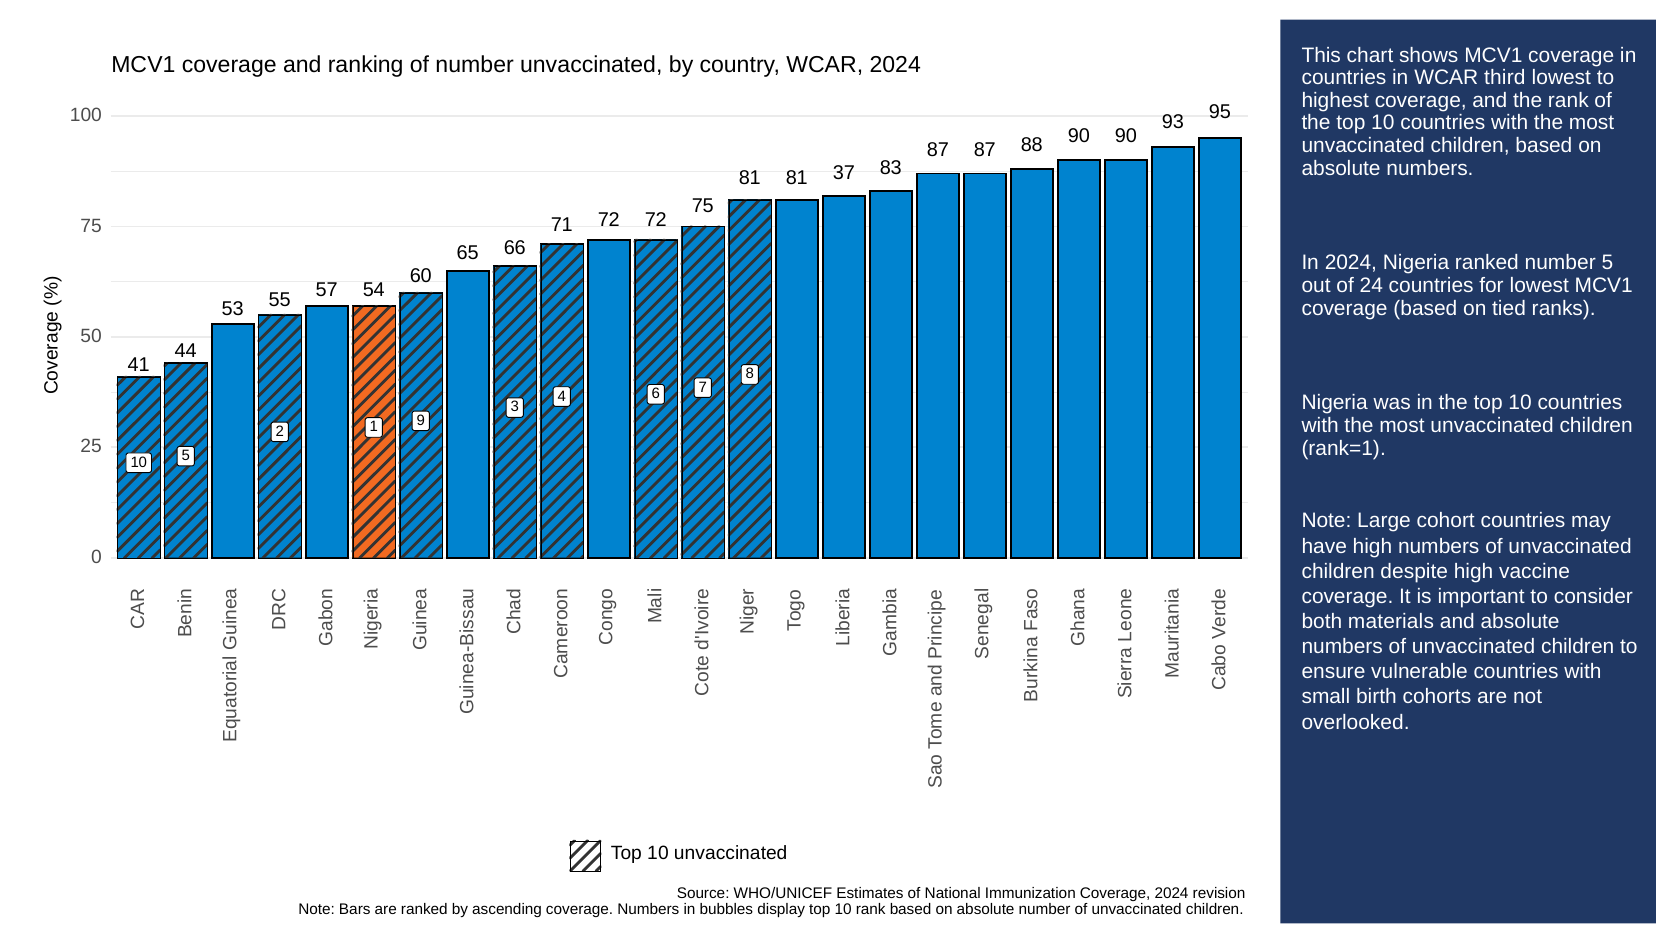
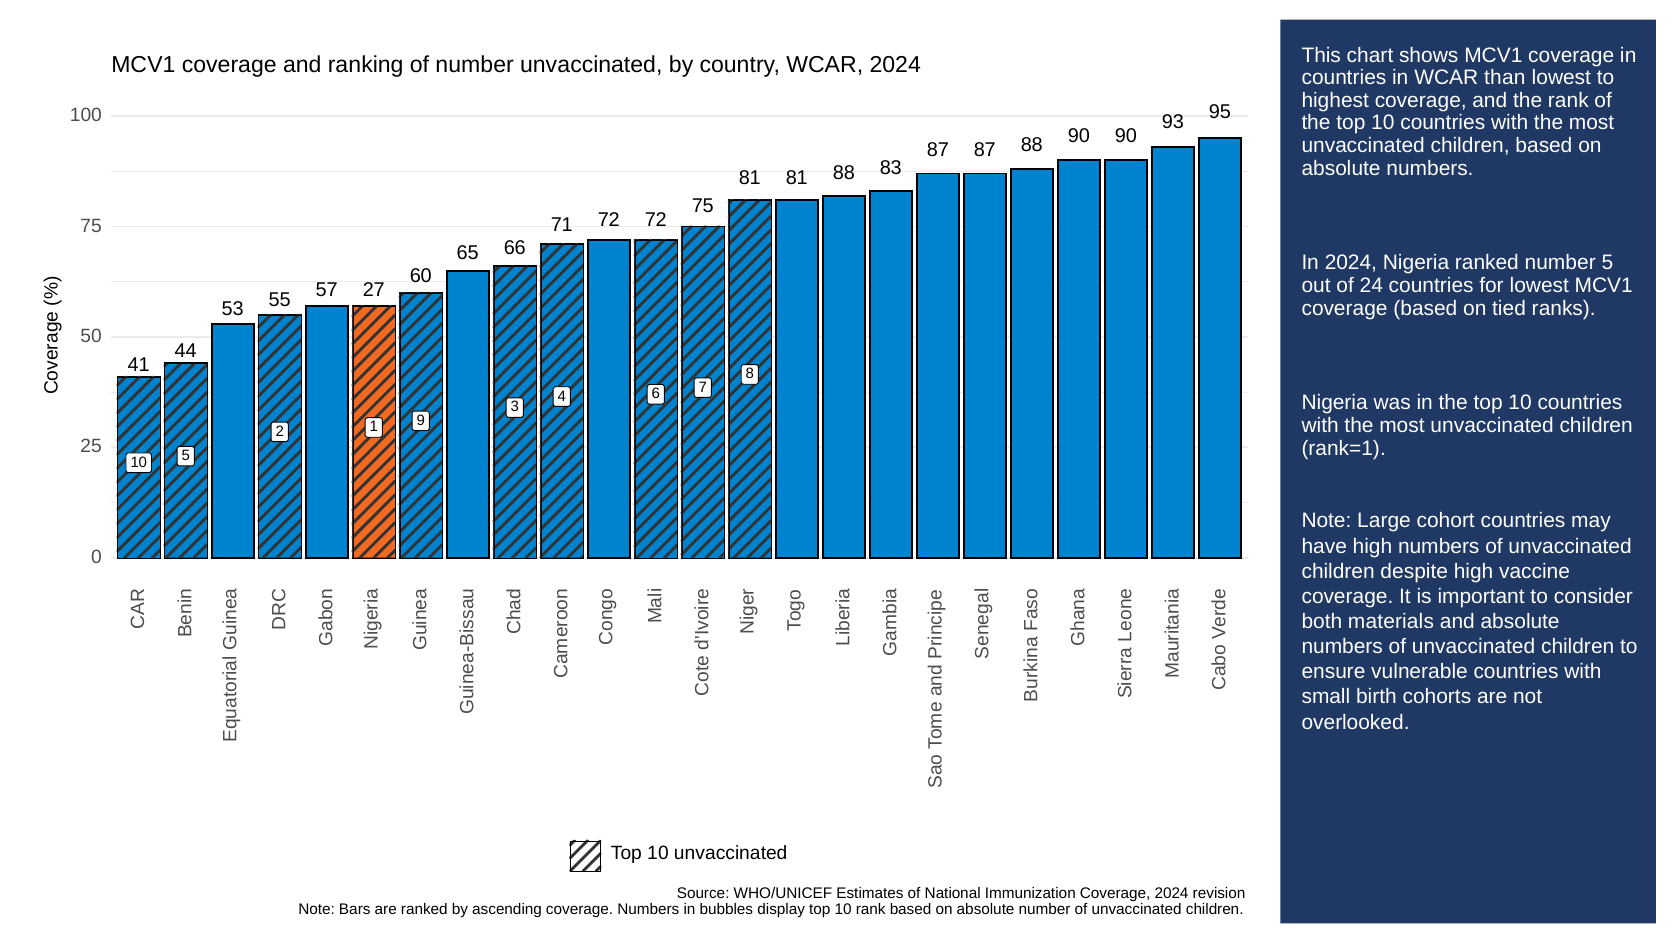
third: third -> than
81 37: 37 -> 88
54: 54 -> 27
